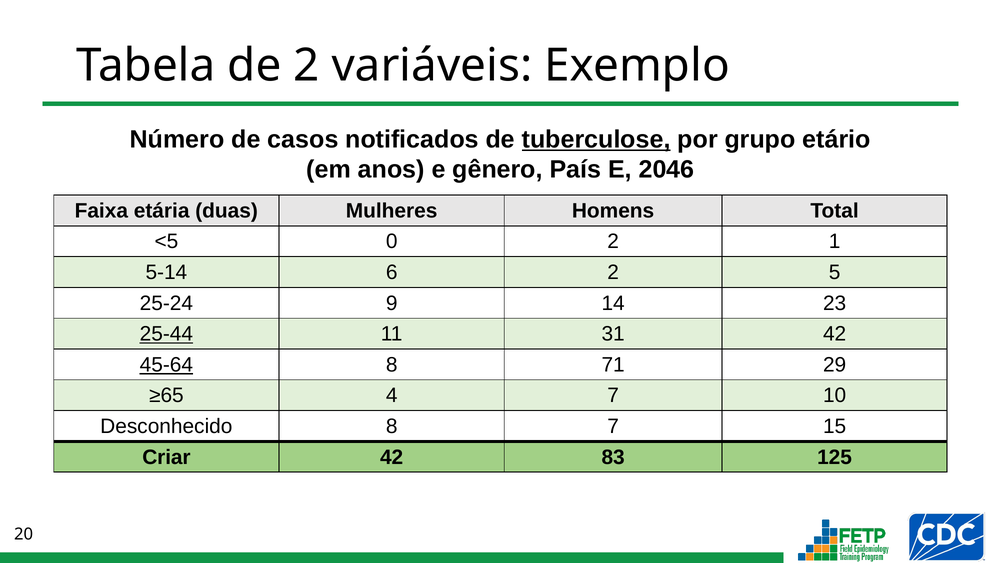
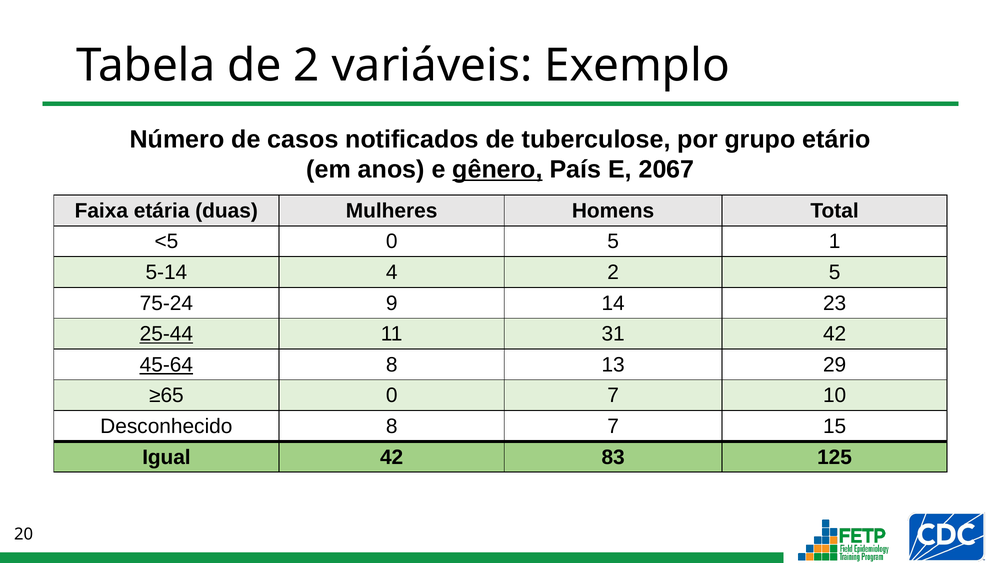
tuberculose underline: present -> none
gênero underline: none -> present
2046: 2046 -> 2067
0 2: 2 -> 5
6: 6 -> 4
25-24: 25-24 -> 75-24
71: 71 -> 13
≥65 4: 4 -> 0
Criar: Criar -> Igual
